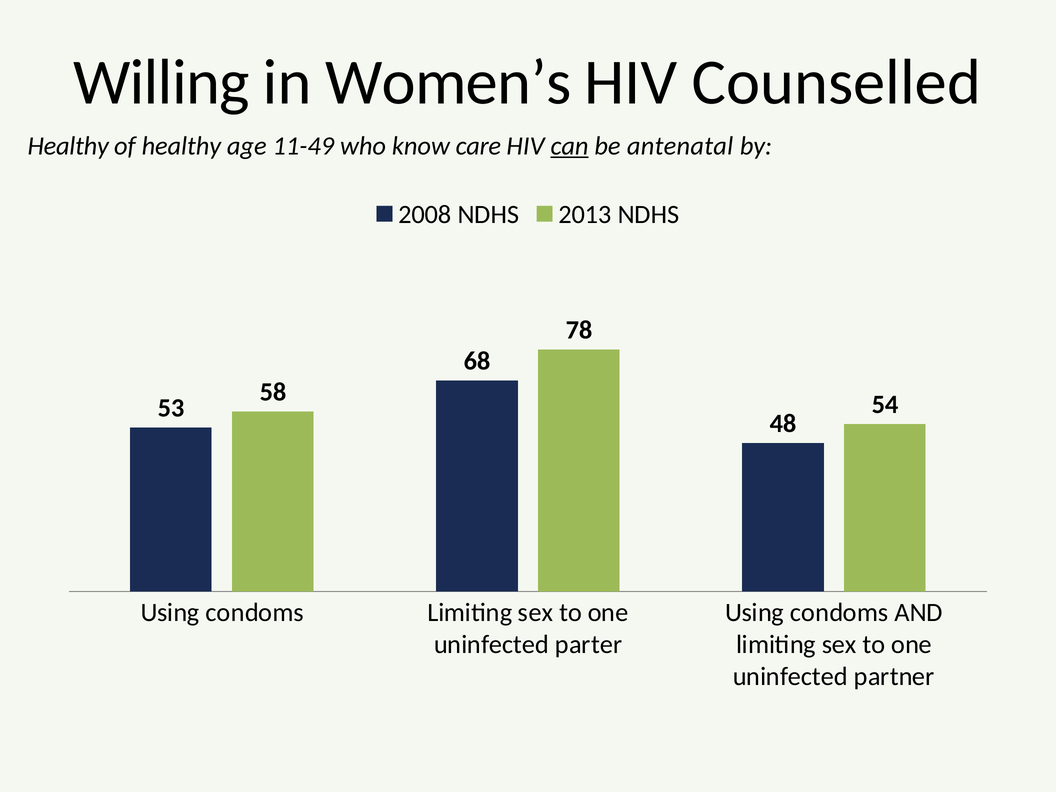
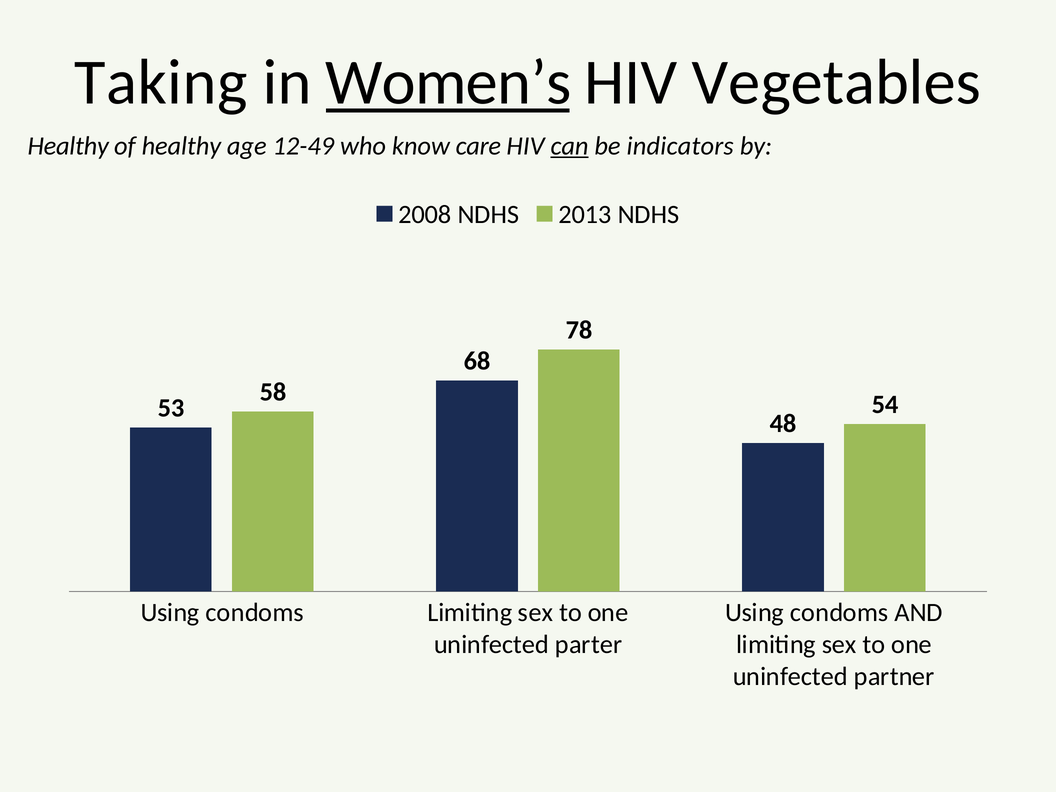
Willing: Willing -> Taking
Women’s underline: none -> present
Counselled: Counselled -> Vegetables
11-49: 11-49 -> 12-49
antenatal: antenatal -> indicators
